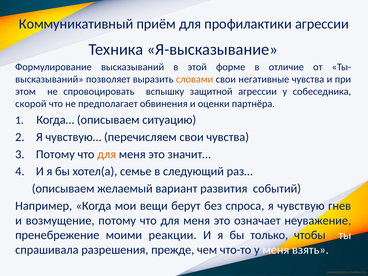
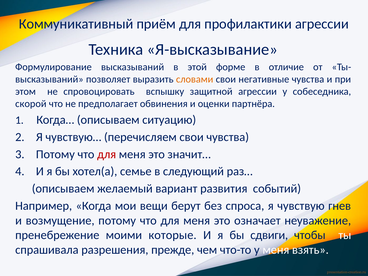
для at (107, 154) colour: orange -> red
реакции: реакции -> которые
только: только -> сдвиги
